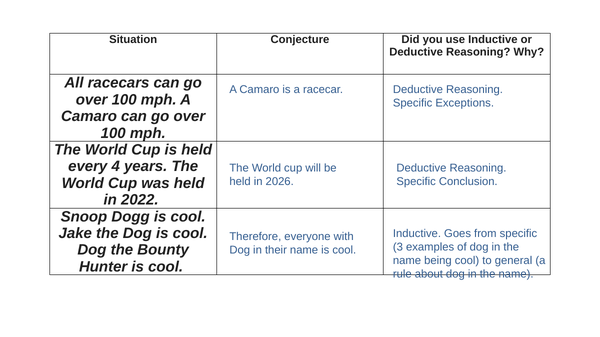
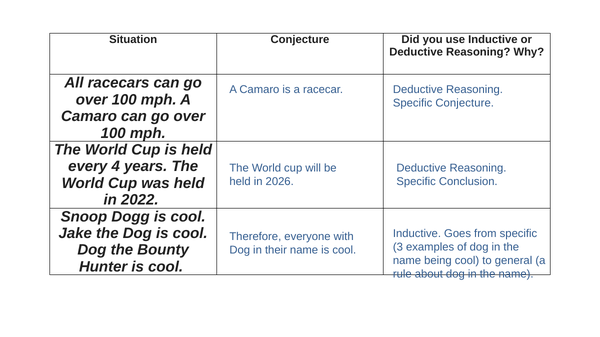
Specific Exceptions: Exceptions -> Conjecture
